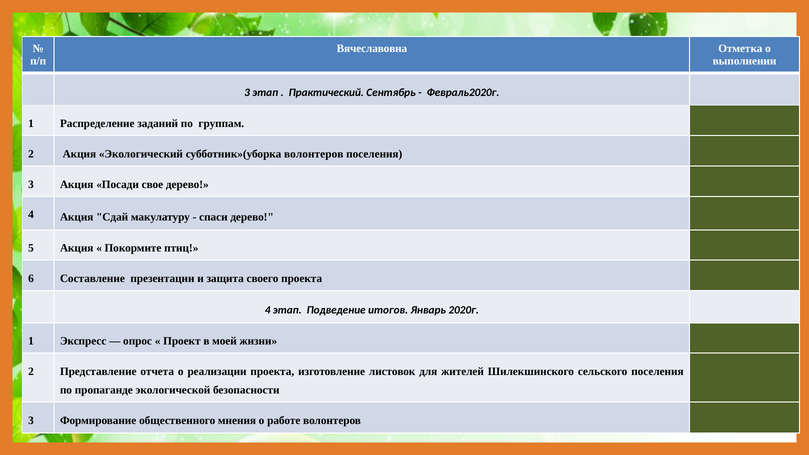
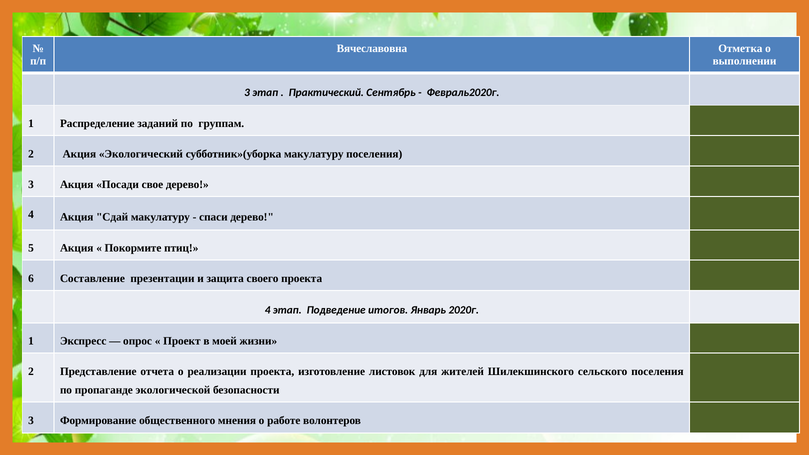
субботник»(уборка волонтеров: волонтеров -> макулатуру
